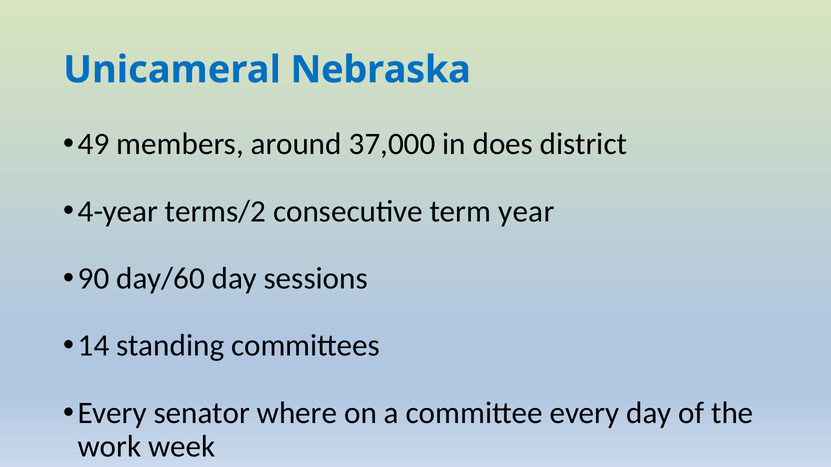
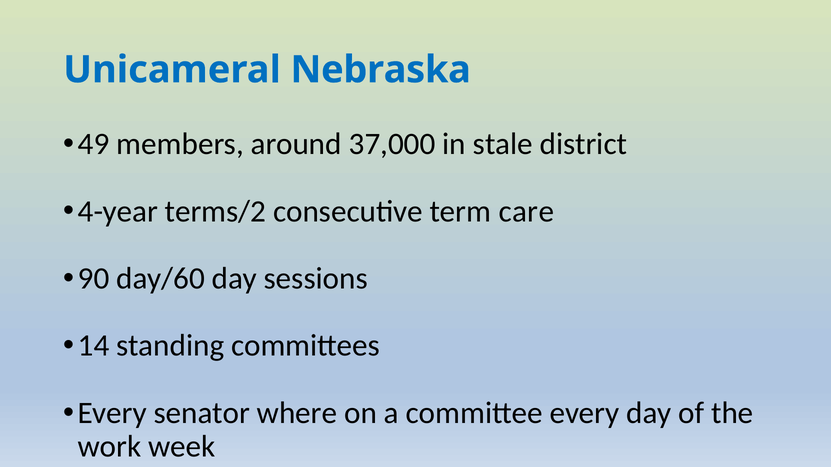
does: does -> stale
year: year -> care
